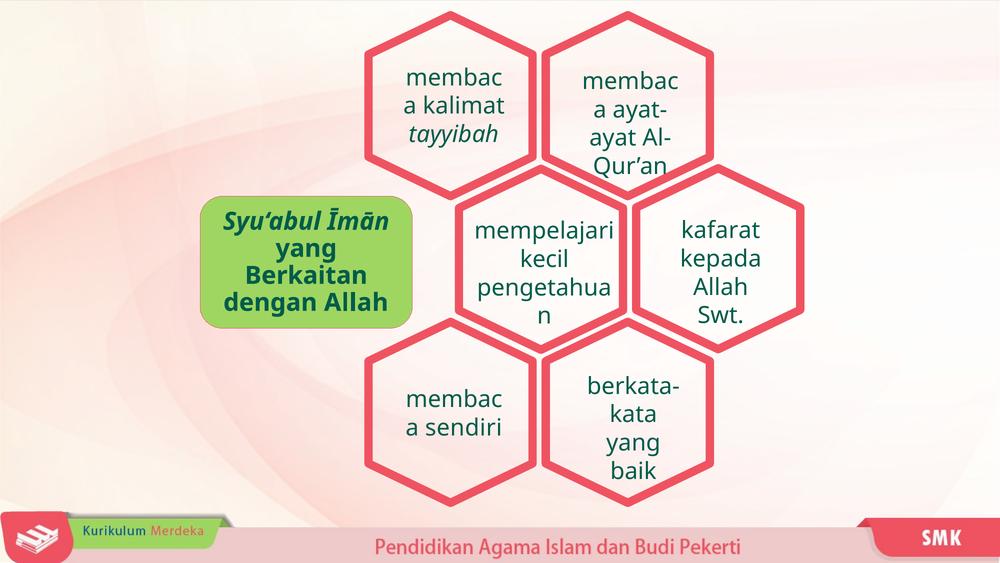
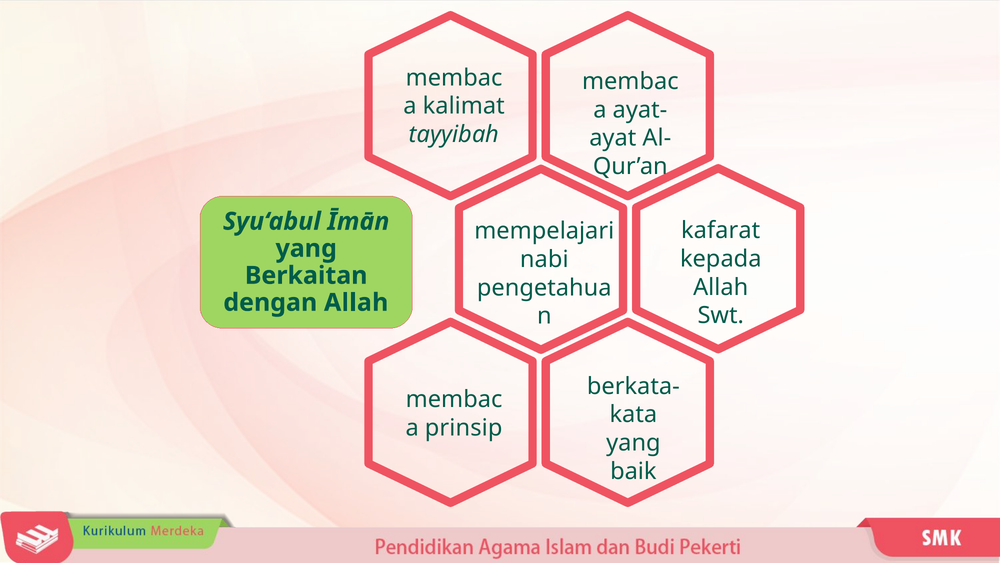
kecil: kecil -> nabi
sendiri: sendiri -> prinsip
